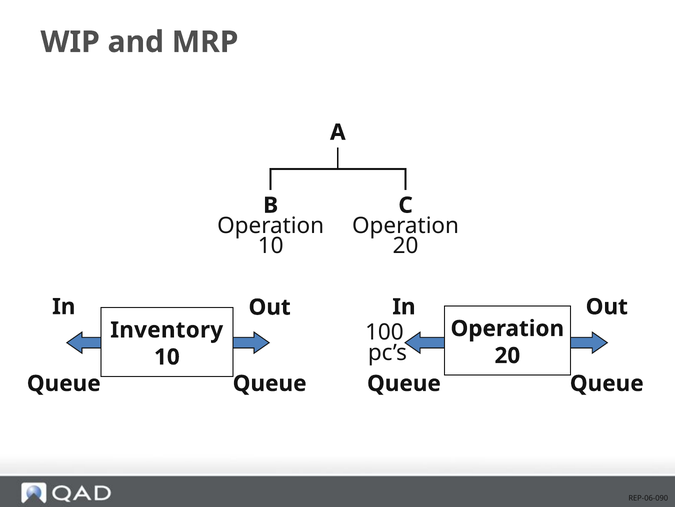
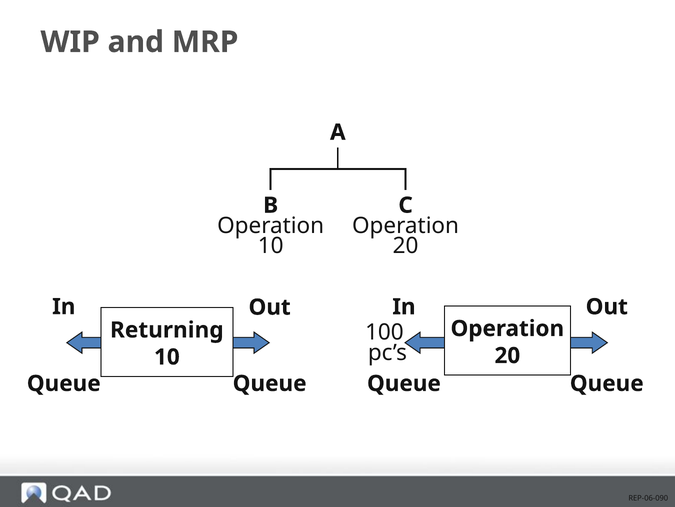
Inventory: Inventory -> Returning
